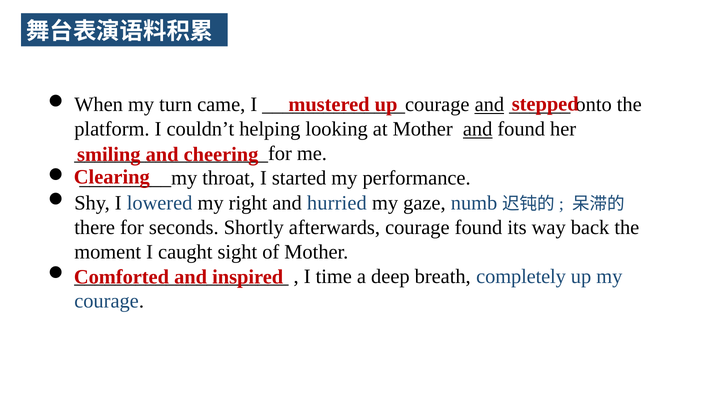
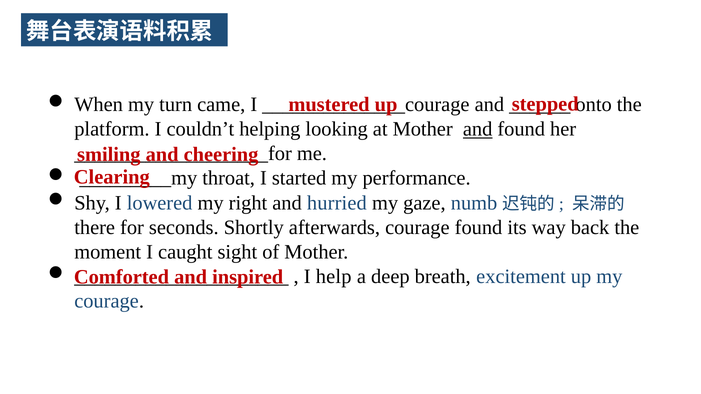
and at (489, 105) underline: present -> none
time: time -> help
completely: completely -> excitement
